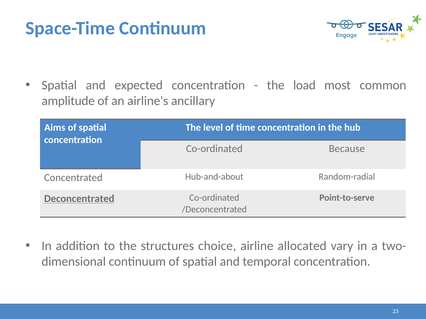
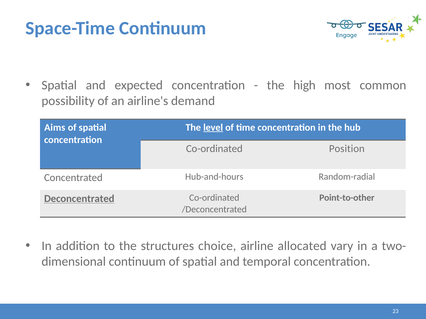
load: load -> high
amplitude: amplitude -> possibility
ancillary: ancillary -> demand
level underline: none -> present
Because: Because -> Position
Hub-and-about: Hub-and-about -> Hub-and-hours
Point-to-serve: Point-to-serve -> Point-to-other
